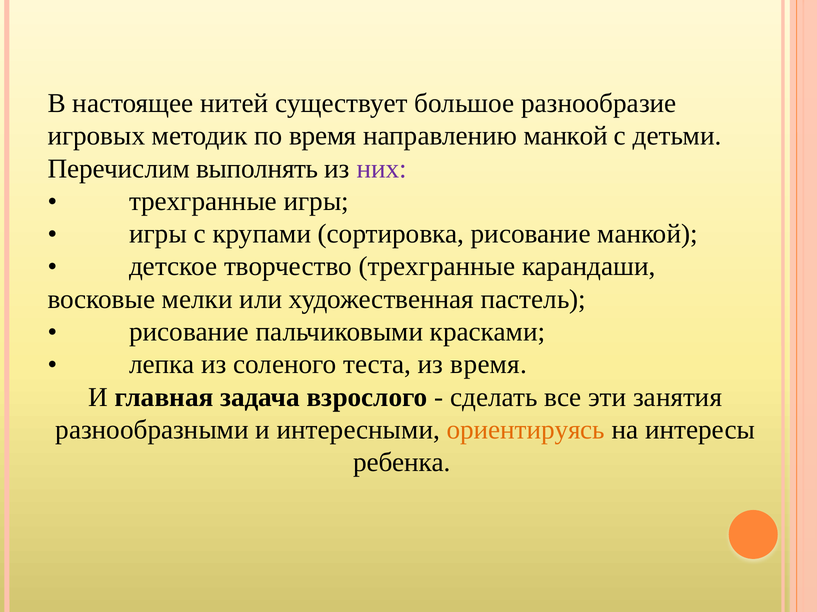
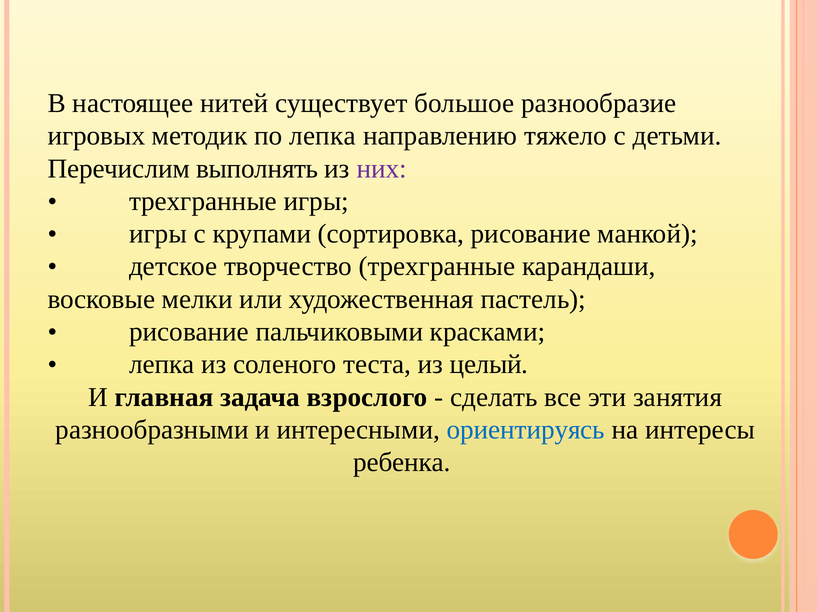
по время: время -> лепка
направлению манкой: манкой -> тяжело
из время: время -> целый
ориентируясь colour: orange -> blue
